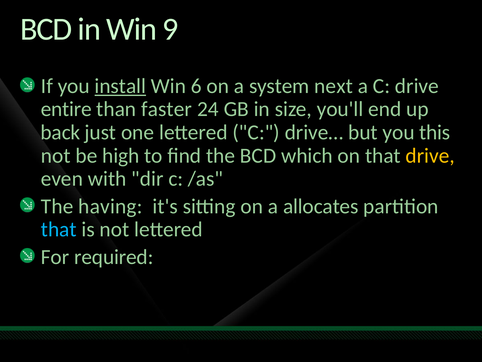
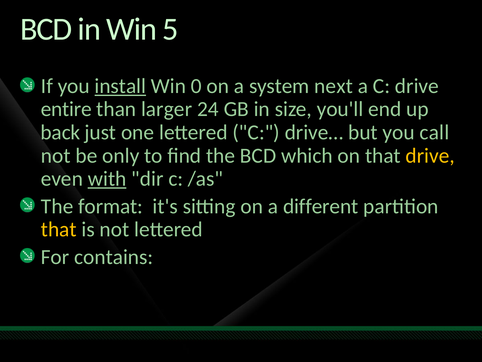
9: 9 -> 5
6: 6 -> 0
faster: faster -> larger
this: this -> call
high: high -> only
with underline: none -> present
having: having -> format
allocates: allocates -> different
that at (59, 229) colour: light blue -> yellow
required: required -> contains
